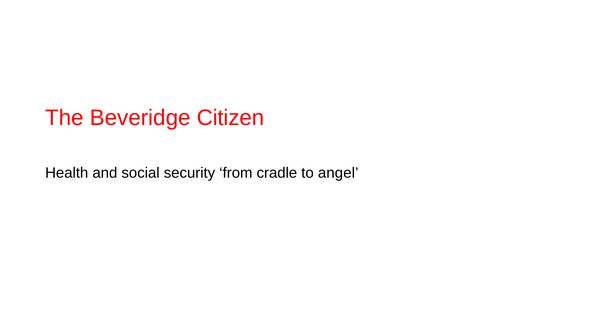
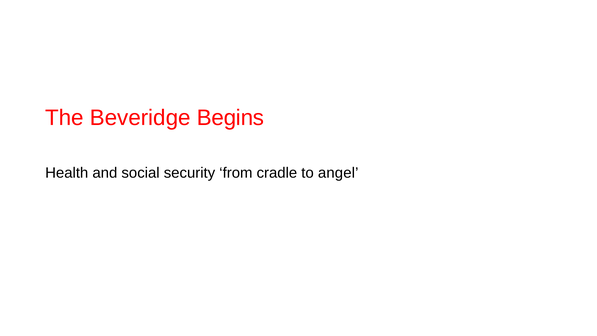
Citizen: Citizen -> Begins
